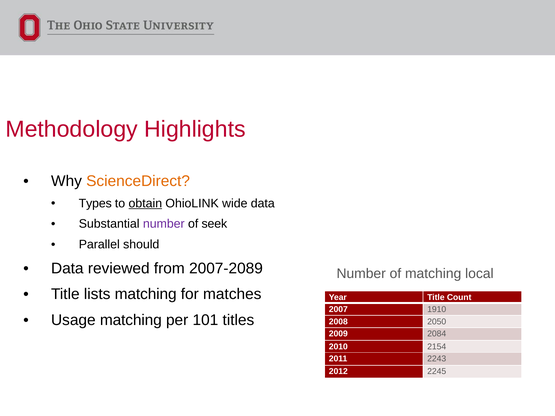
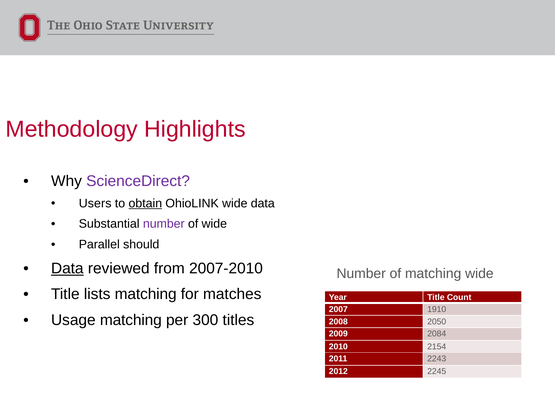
ScienceDirect colour: orange -> purple
Types: Types -> Users
of seek: seek -> wide
Data at (67, 269) underline: none -> present
2007-2089: 2007-2089 -> 2007-2010
matching local: local -> wide
101: 101 -> 300
